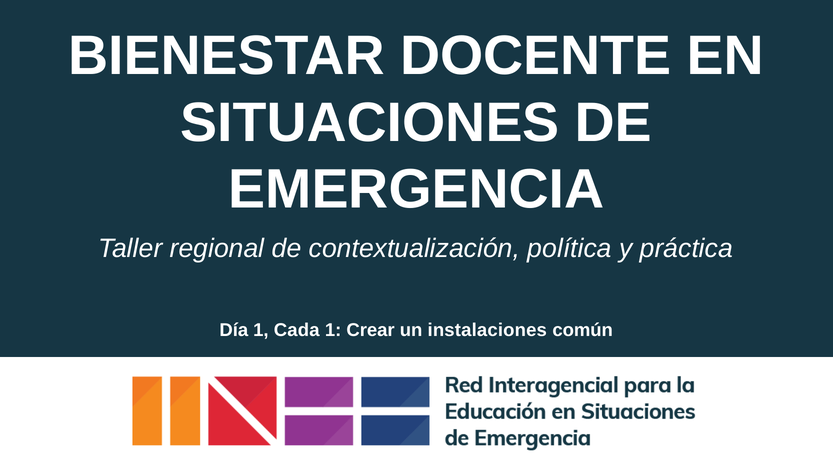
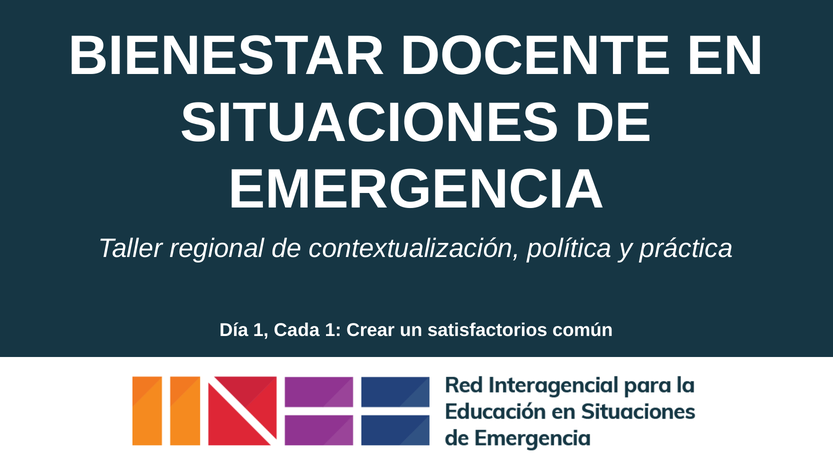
instalaciones: instalaciones -> satisfactorios
